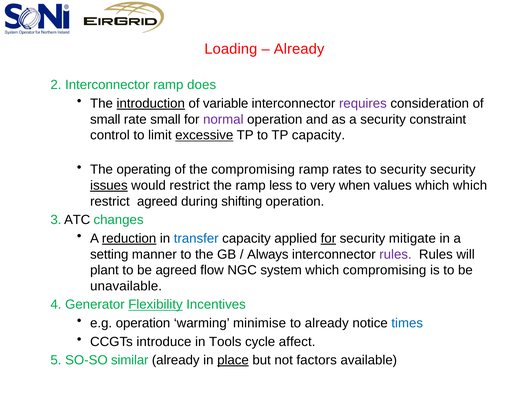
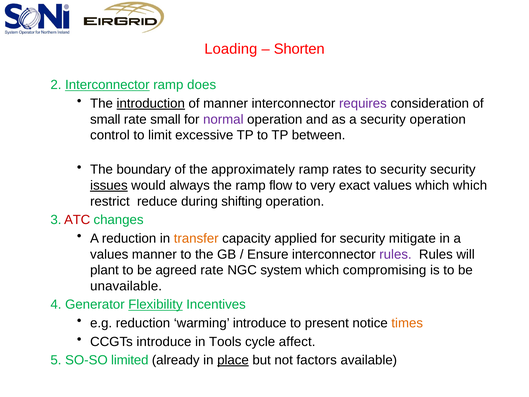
Already at (299, 49): Already -> Shorten
Interconnector at (107, 85) underline: none -> present
of variable: variable -> manner
security constraint: constraint -> operation
excessive underline: present -> none
TP capacity: capacity -> between
operating: operating -> boundary
the compromising: compromising -> approximately
would restrict: restrict -> always
less: less -> flow
when: when -> exact
restrict agreed: agreed -> reduce
ATC colour: black -> red
reduction at (129, 238) underline: present -> none
transfer colour: blue -> orange
for at (328, 238) underline: present -> none
setting at (109, 254): setting -> values
Always: Always -> Ensure
agreed flow: flow -> rate
e.g operation: operation -> reduction
warming minimise: minimise -> introduce
to already: already -> present
times colour: blue -> orange
similar: similar -> limited
